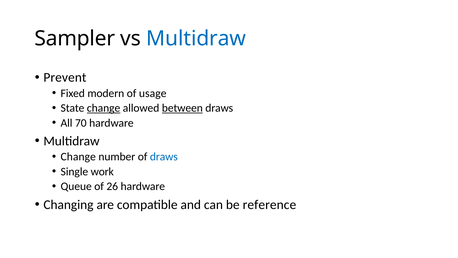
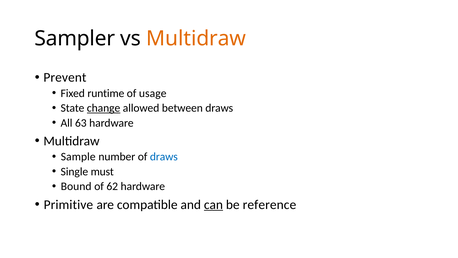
Multidraw at (196, 38) colour: blue -> orange
modern: modern -> runtime
between underline: present -> none
70: 70 -> 63
Change at (78, 157): Change -> Sample
work: work -> must
Queue: Queue -> Bound
26: 26 -> 62
Changing: Changing -> Primitive
can underline: none -> present
